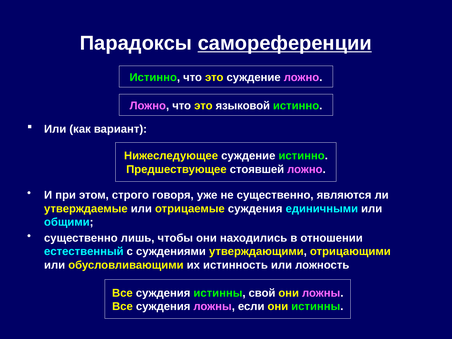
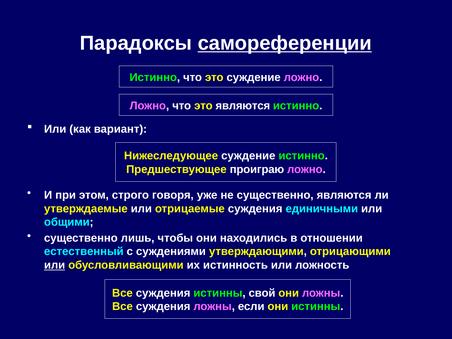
это языковой: языковой -> являются
стоявшей: стоявшей -> проиграю
или at (55, 265) underline: none -> present
